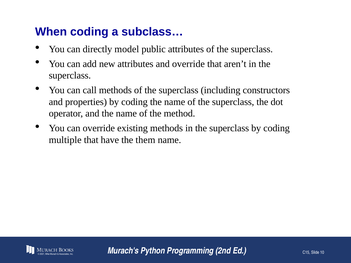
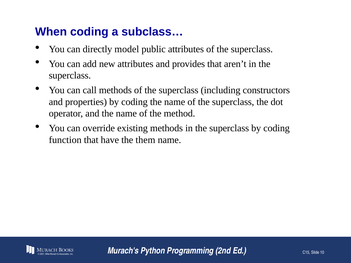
and override: override -> provides
multiple: multiple -> function
